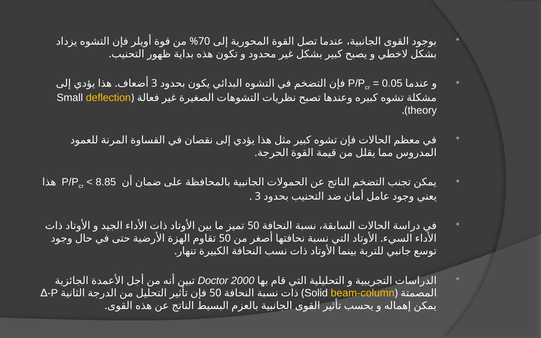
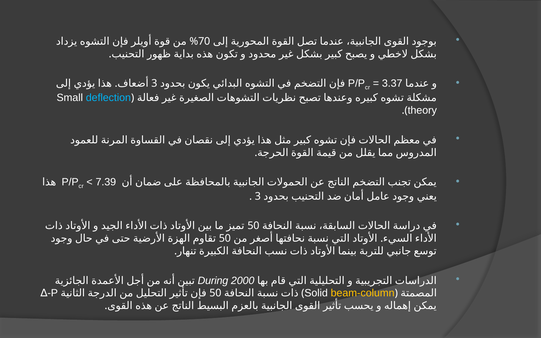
0.05: 0.05 -> 3.37
deflection colour: yellow -> light blue
8.85: 8.85 -> 7.39
Doctor: Doctor -> During
